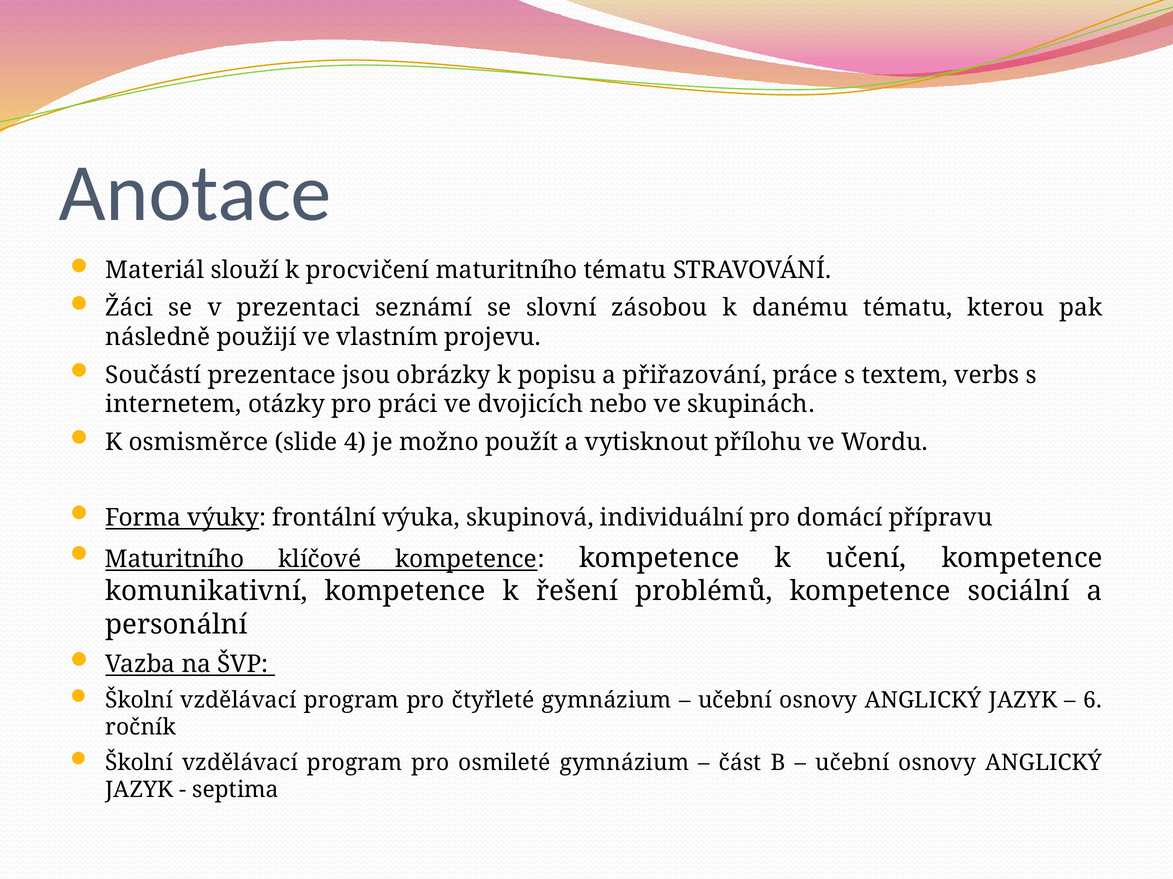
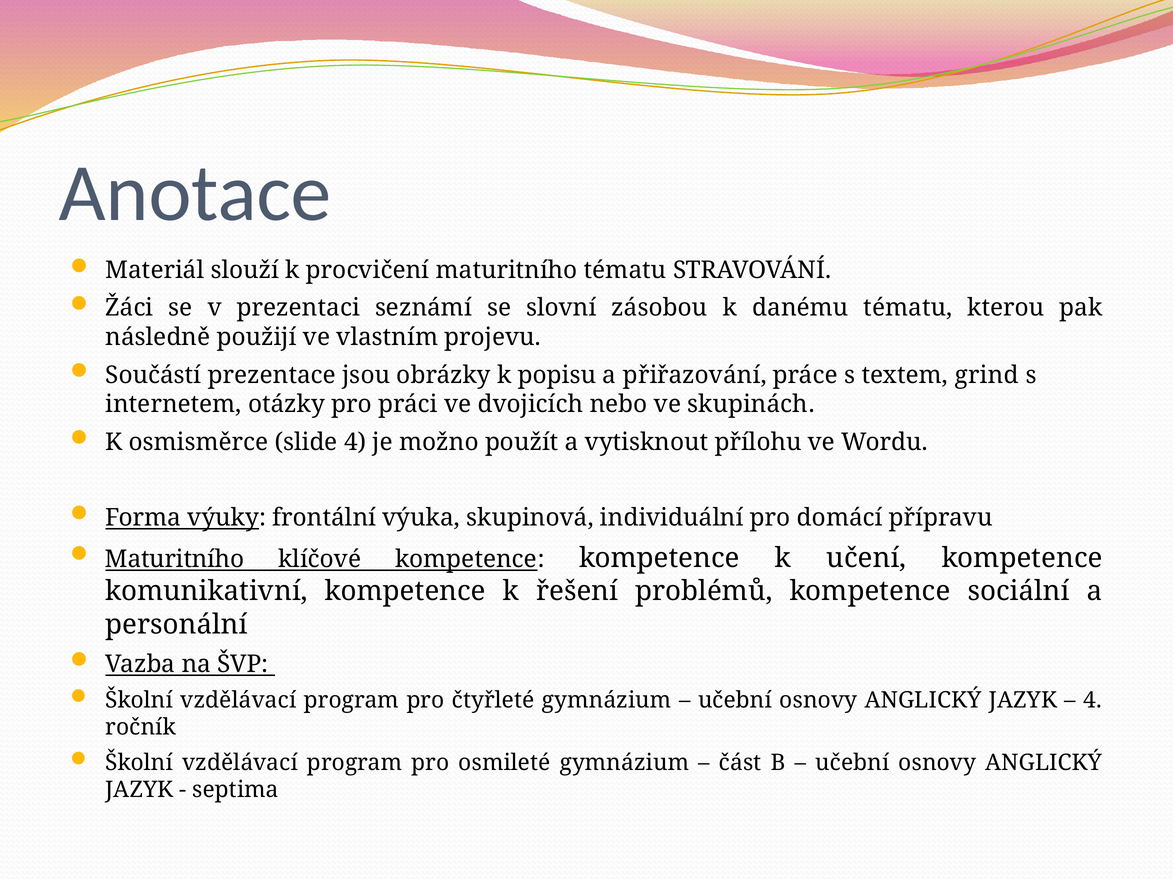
verbs: verbs -> grind
6 at (1093, 701): 6 -> 4
